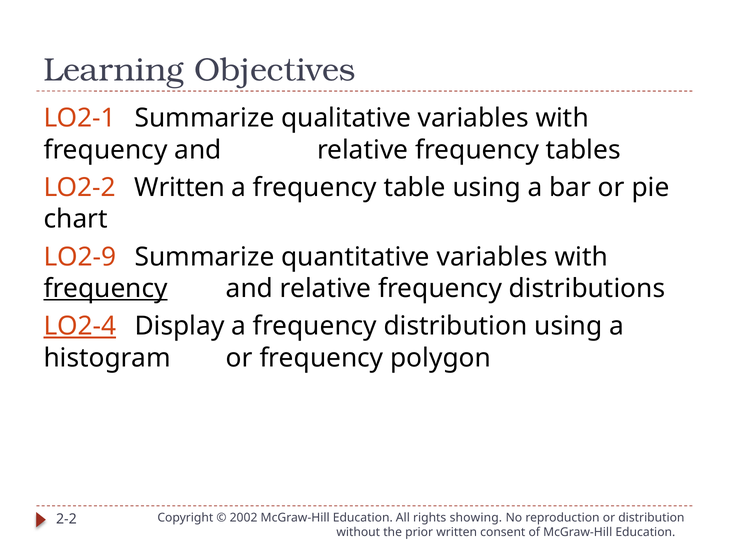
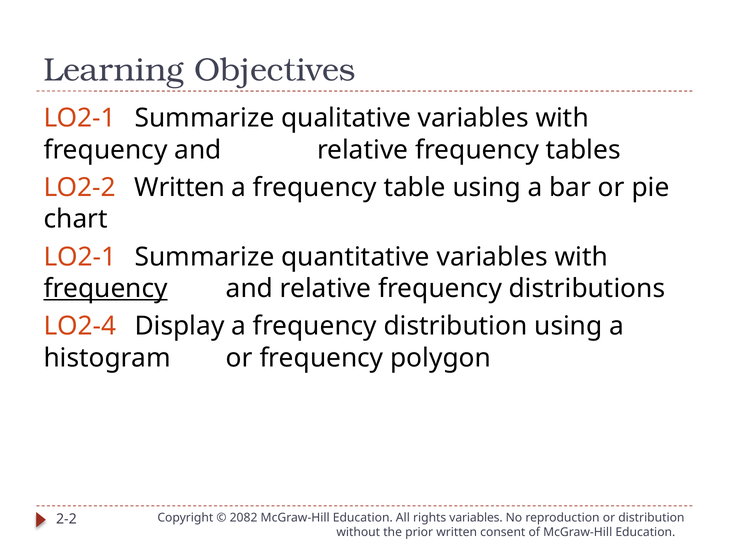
LO2-9 at (80, 257): LO2-9 -> LO2-1
LO2-4 underline: present -> none
2002: 2002 -> 2082
rights showing: showing -> variables
